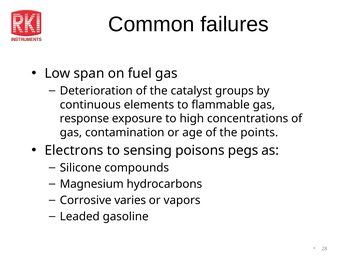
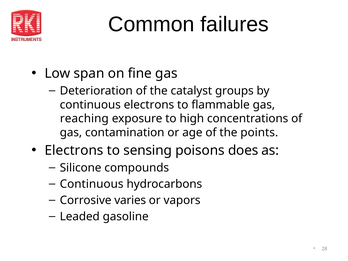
fuel: fuel -> fine
continuous elements: elements -> electrons
response: response -> reaching
pegs: pegs -> does
Magnesium at (92, 184): Magnesium -> Continuous
